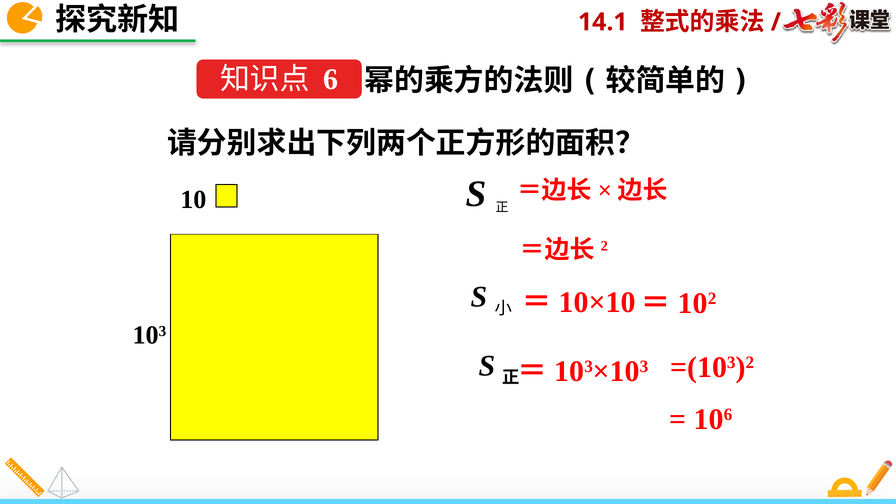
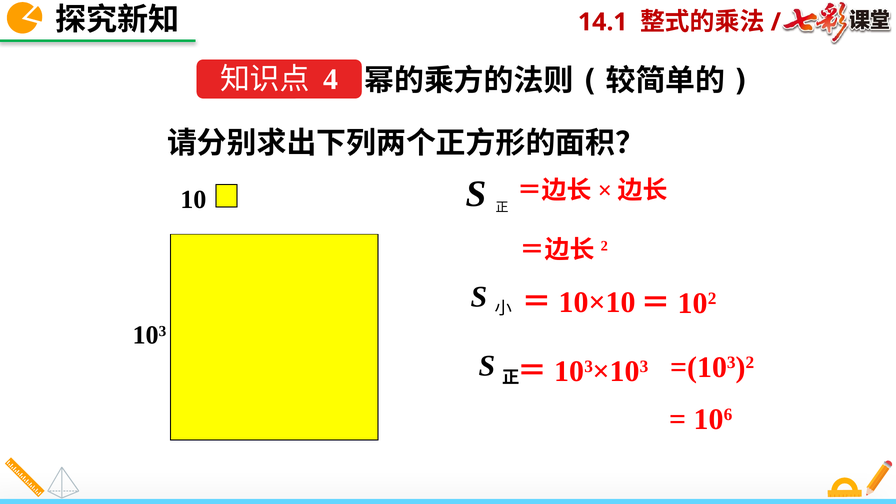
6: 6 -> 4
